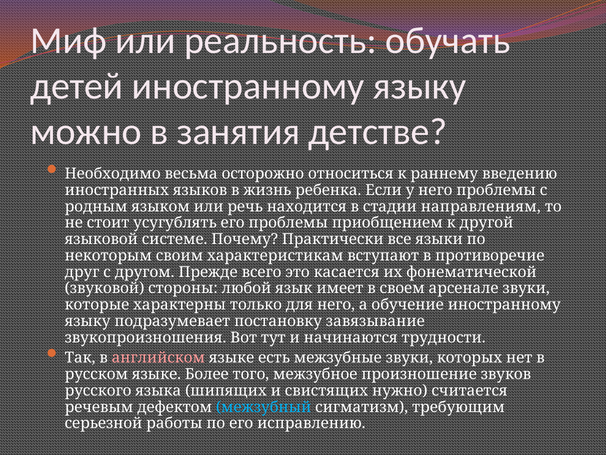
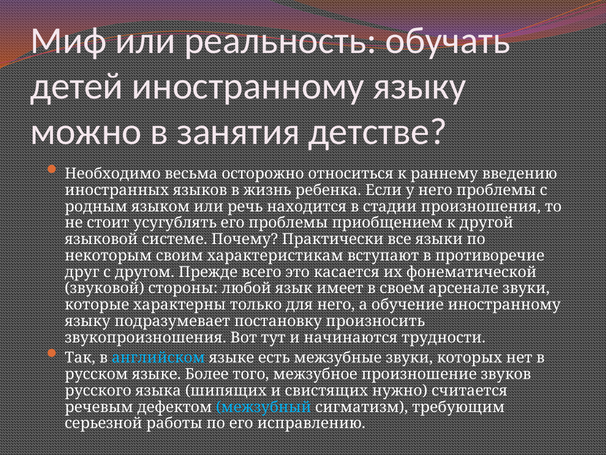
направлениям: направлениям -> произношения
завязывание: завязывание -> произносить
английском colour: pink -> light blue
